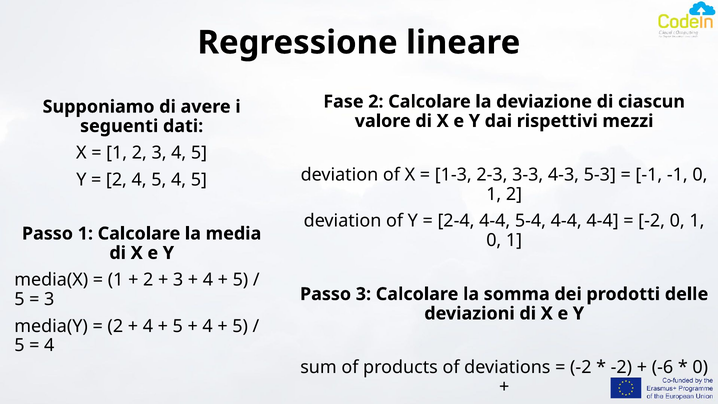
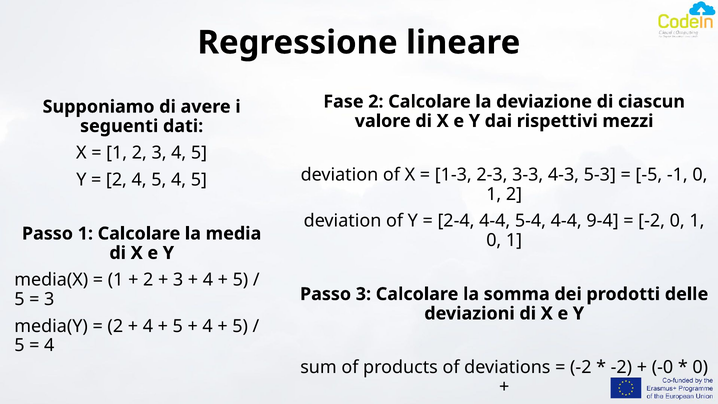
-1 at (649, 175): -1 -> -5
4-4 4-4: 4-4 -> 9-4
-6: -6 -> -0
